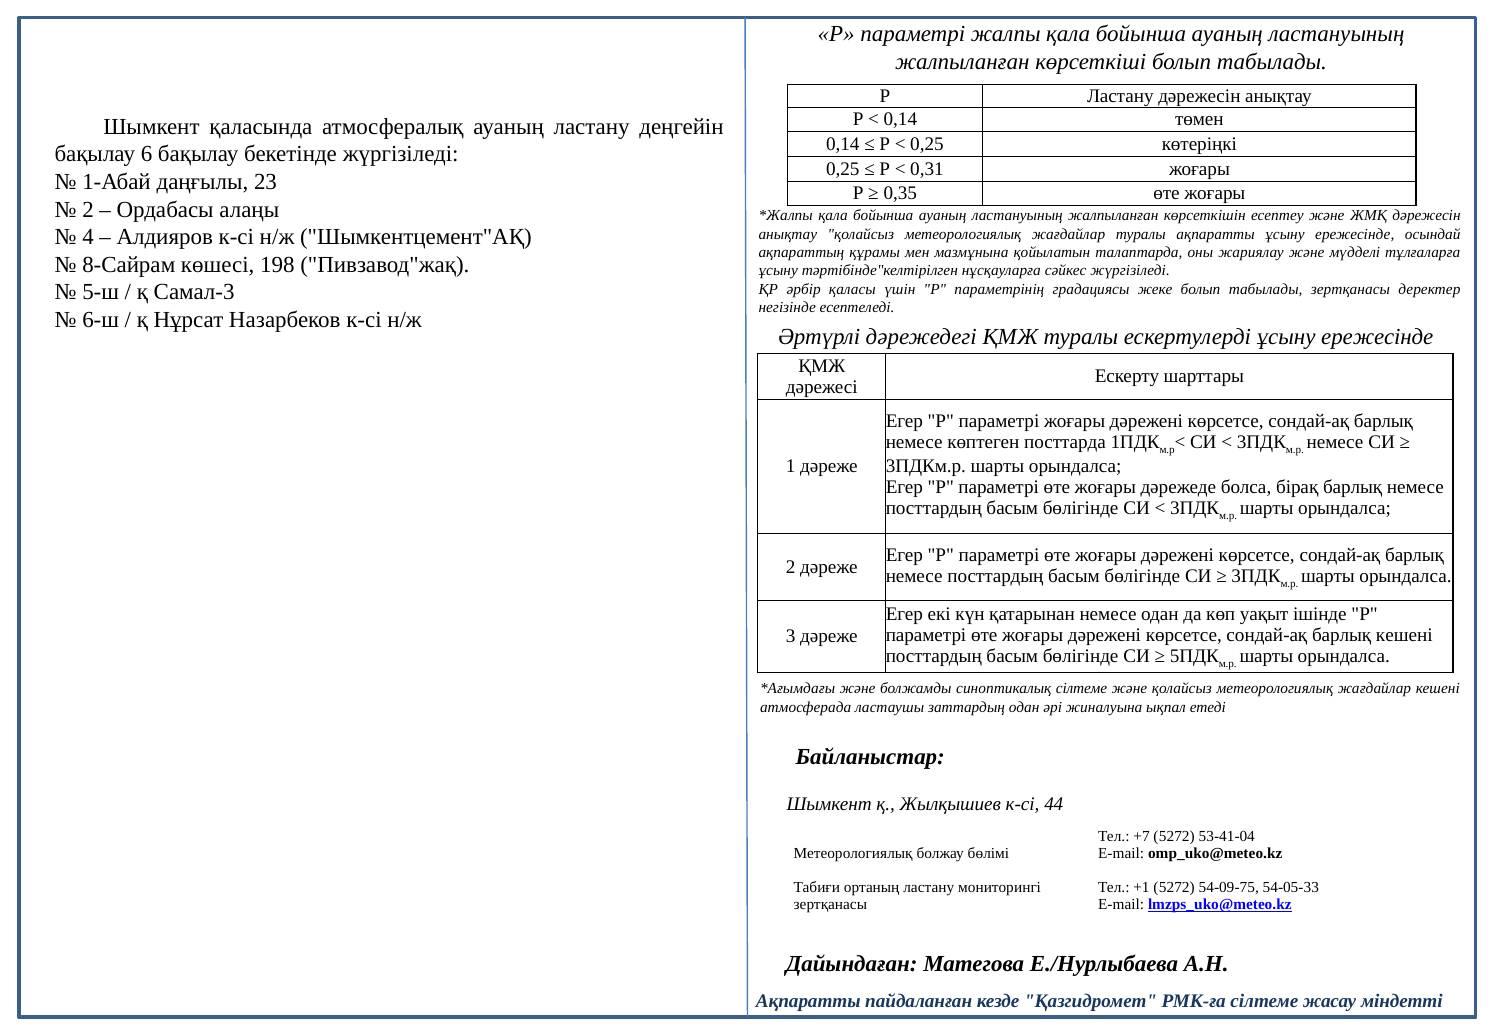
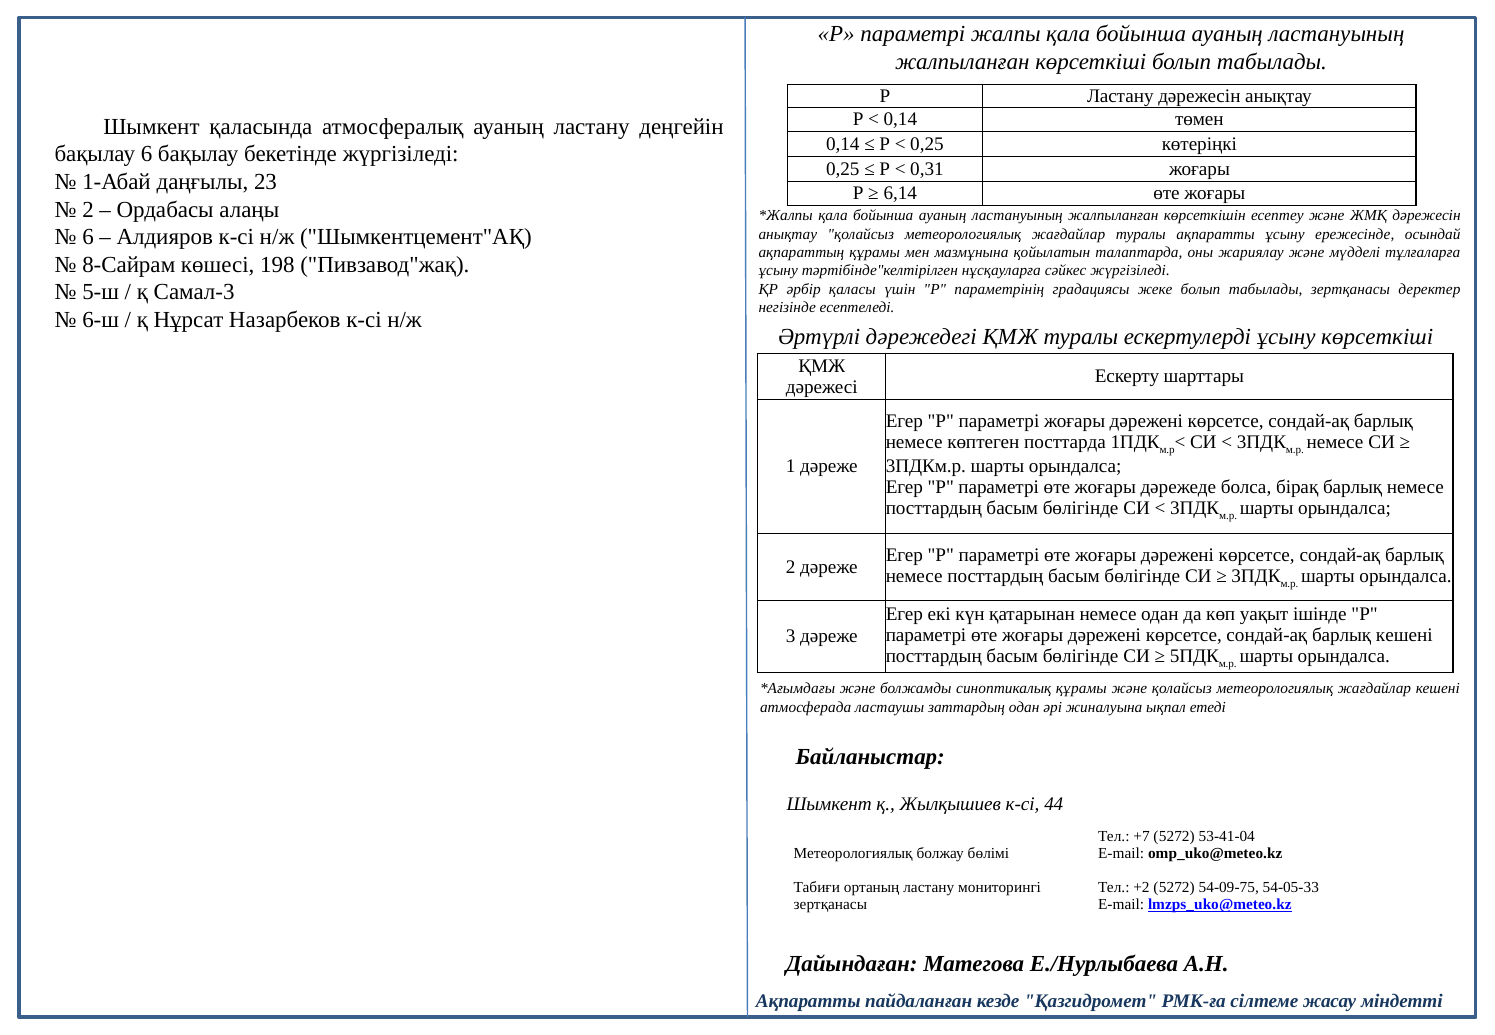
0,35: 0,35 -> 6,14
4 at (88, 237): 4 -> 6
ескертулерді ұсыну ережесінде: ережесінде -> көрсеткіші
синоптикалық сілтеме: сілтеме -> құрамы
+1: +1 -> +2
